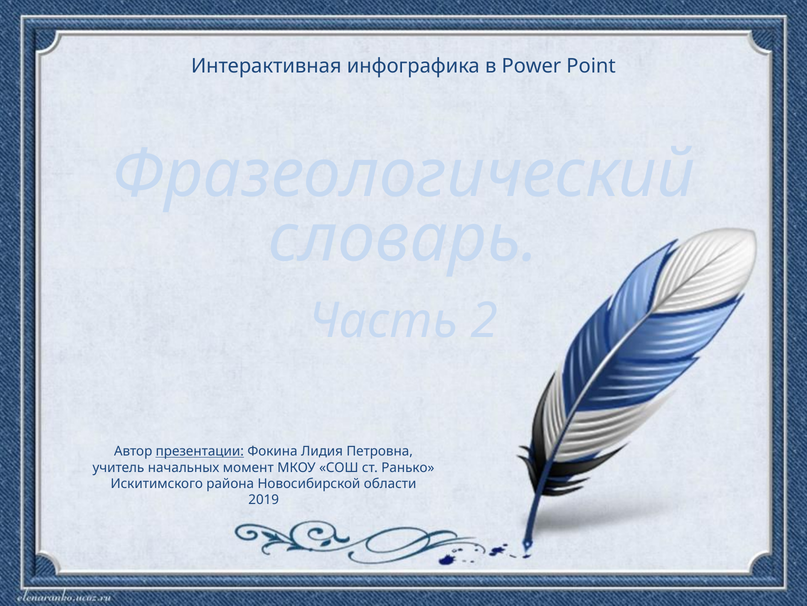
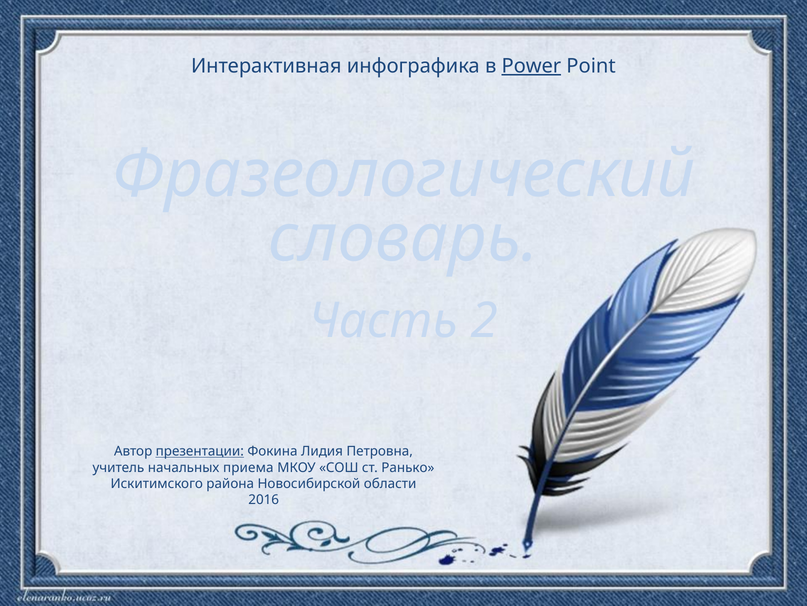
Power underline: none -> present
момент: момент -> приема
2019: 2019 -> 2016
